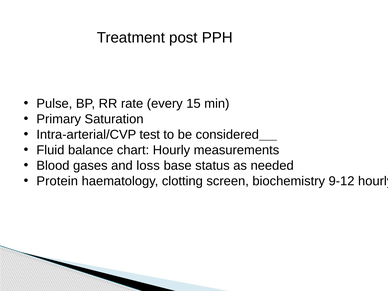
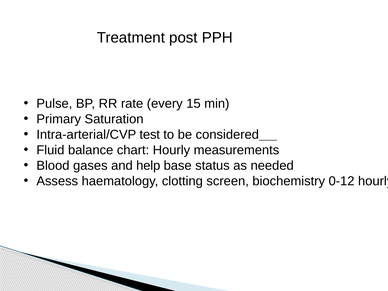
loss: loss -> help
Protein: Protein -> Assess
9-12: 9-12 -> 0-12
